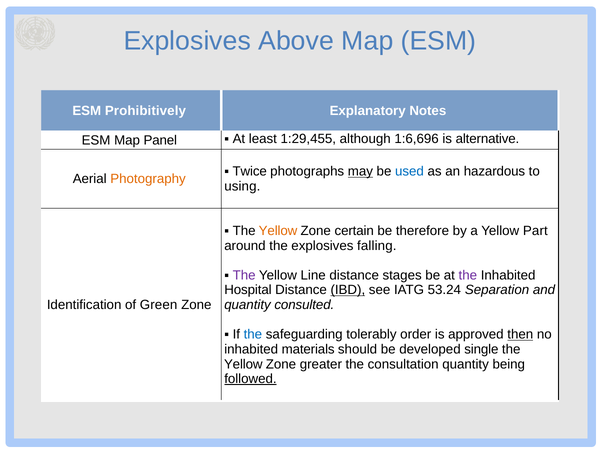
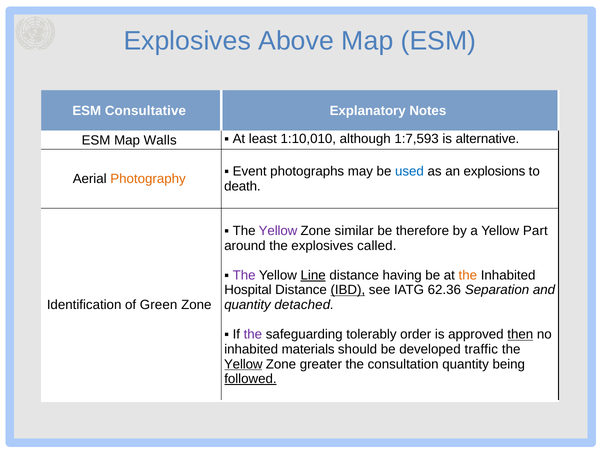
Prohibitively: Prohibitively -> Consultative
Panel: Panel -> Walls
1:29,455: 1:29,455 -> 1:10,010
1:6,696: 1:6,696 -> 1:7,593
Twice: Twice -> Event
may underline: present -> none
hazardous: hazardous -> explosions
using: using -> death
Yellow at (278, 231) colour: orange -> purple
certain: certain -> similar
falling: falling -> called
Line underline: none -> present
stages: stages -> having
the at (468, 275) colour: purple -> orange
53.24: 53.24 -> 62.36
consulted: consulted -> detached
the at (253, 334) colour: blue -> purple
single: single -> traffic
Yellow at (243, 364) underline: none -> present
